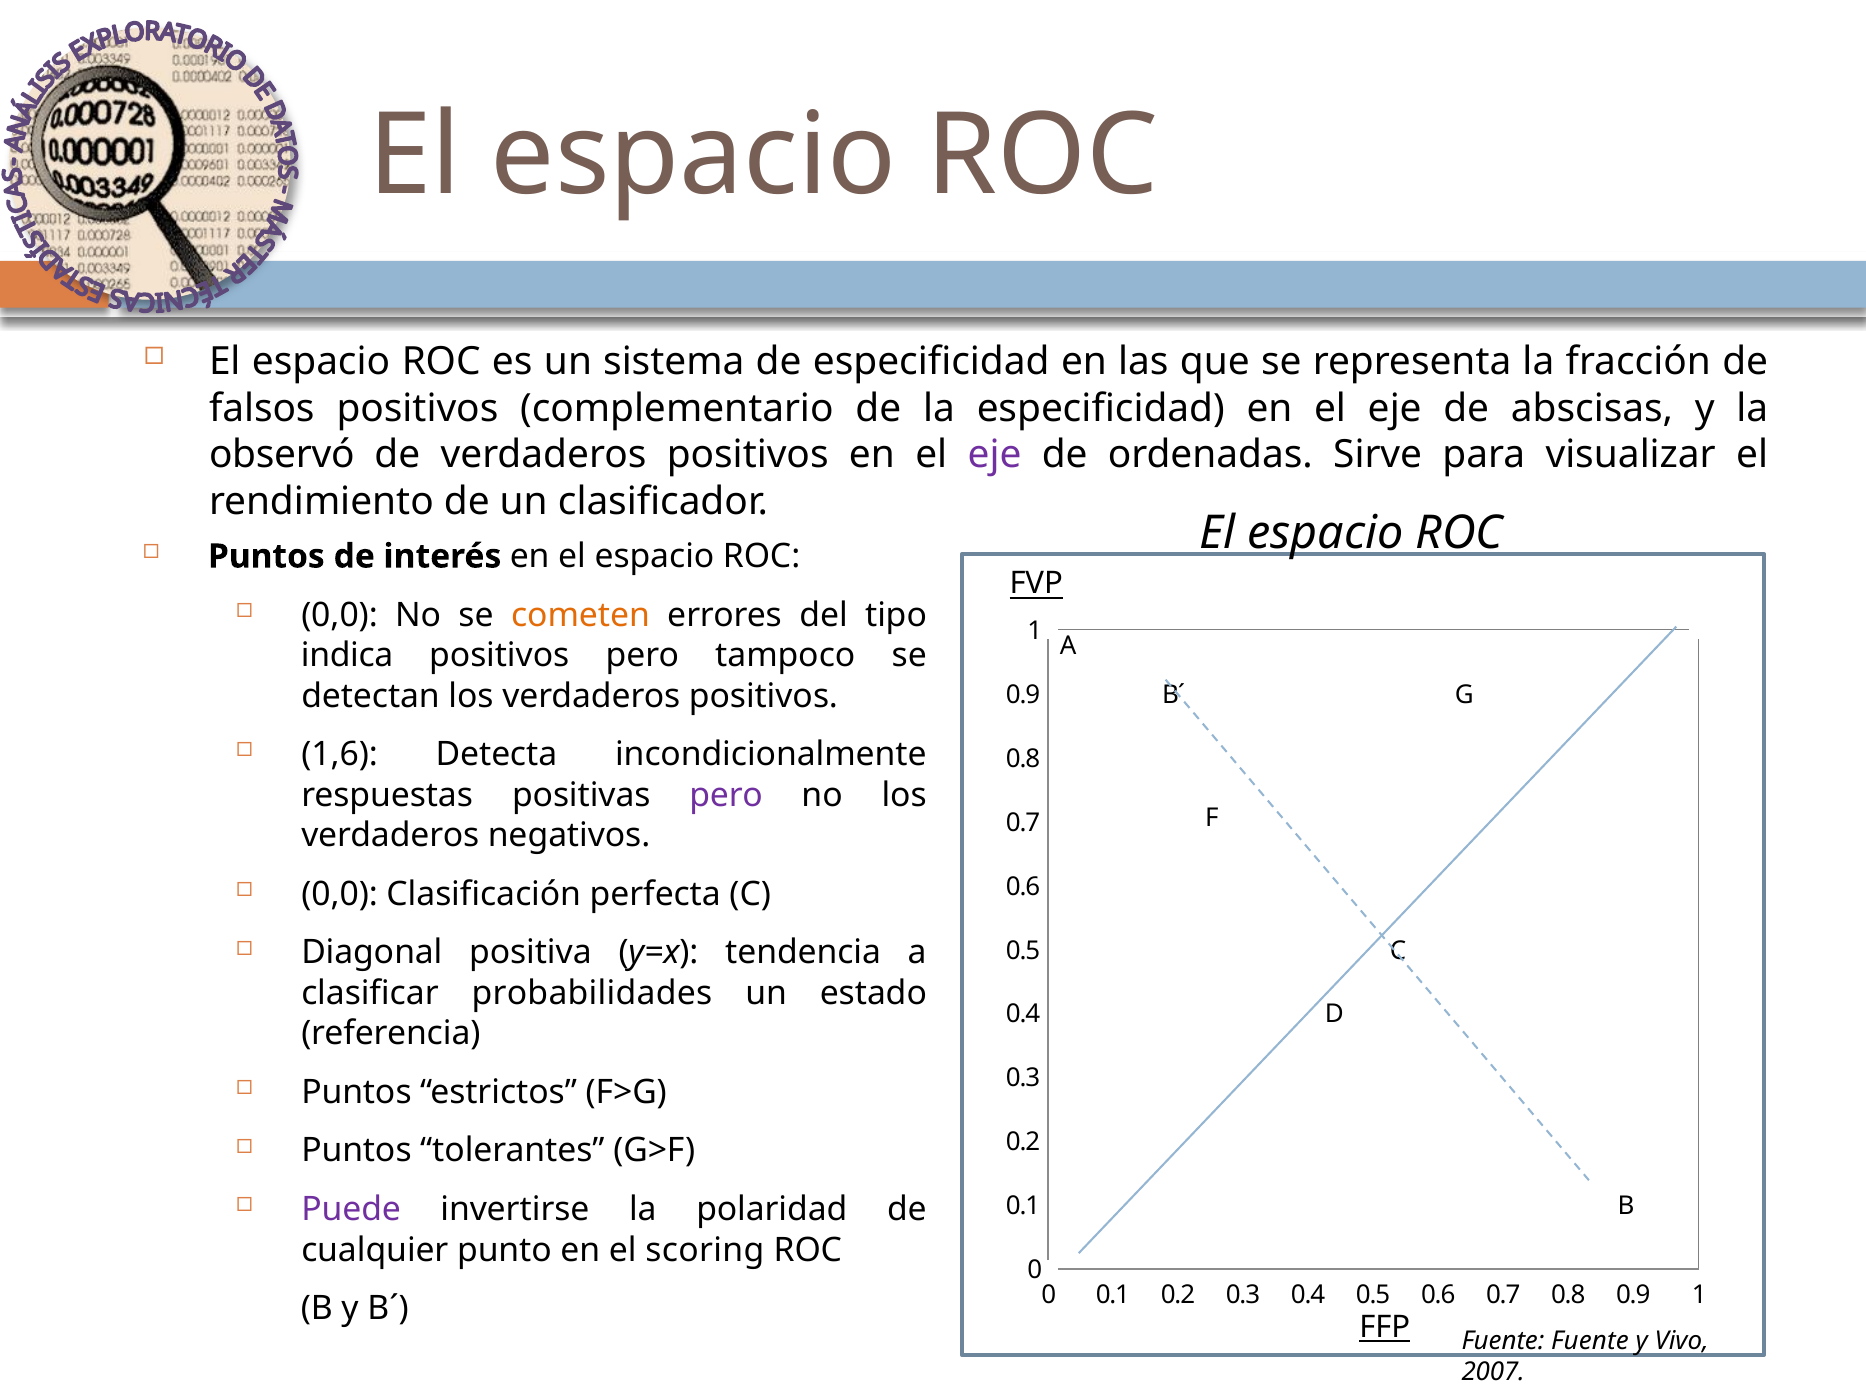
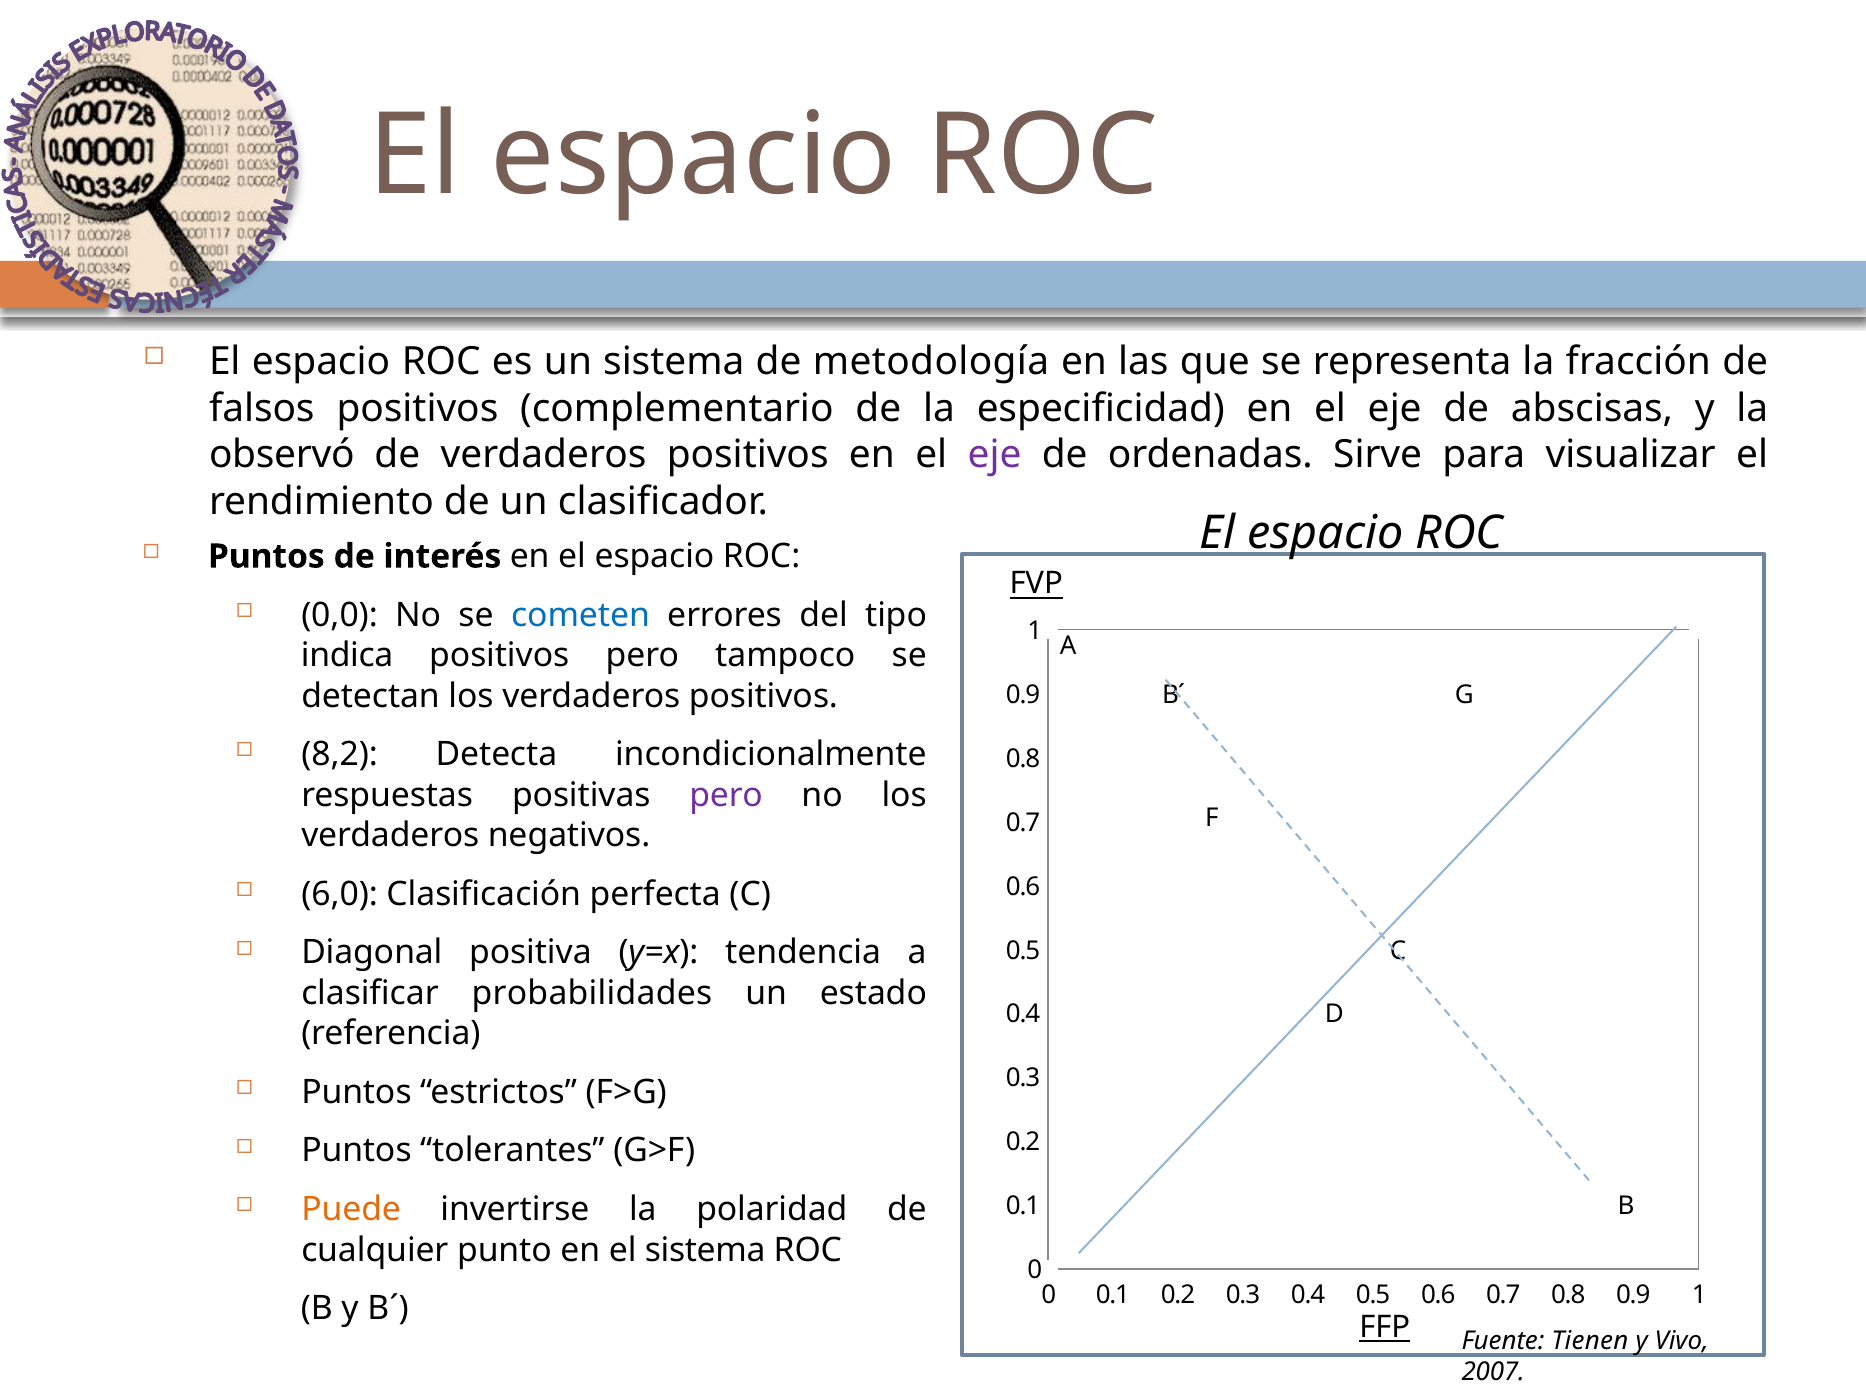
de especificidad: especificidad -> metodología
cometen colour: orange -> blue
1,6: 1,6 -> 8,2
0,0 at (340, 894): 0,0 -> 6,0
Puede colour: purple -> orange
el scoring: scoring -> sistema
Fuente Fuente: Fuente -> Tienen
